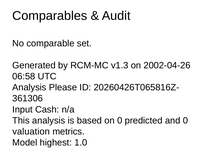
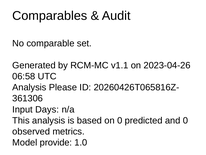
v1.3: v1.3 -> v1.1
2002-04-26: 2002-04-26 -> 2023-04-26
Cash: Cash -> Days
valuation: valuation -> observed
highest: highest -> provide
